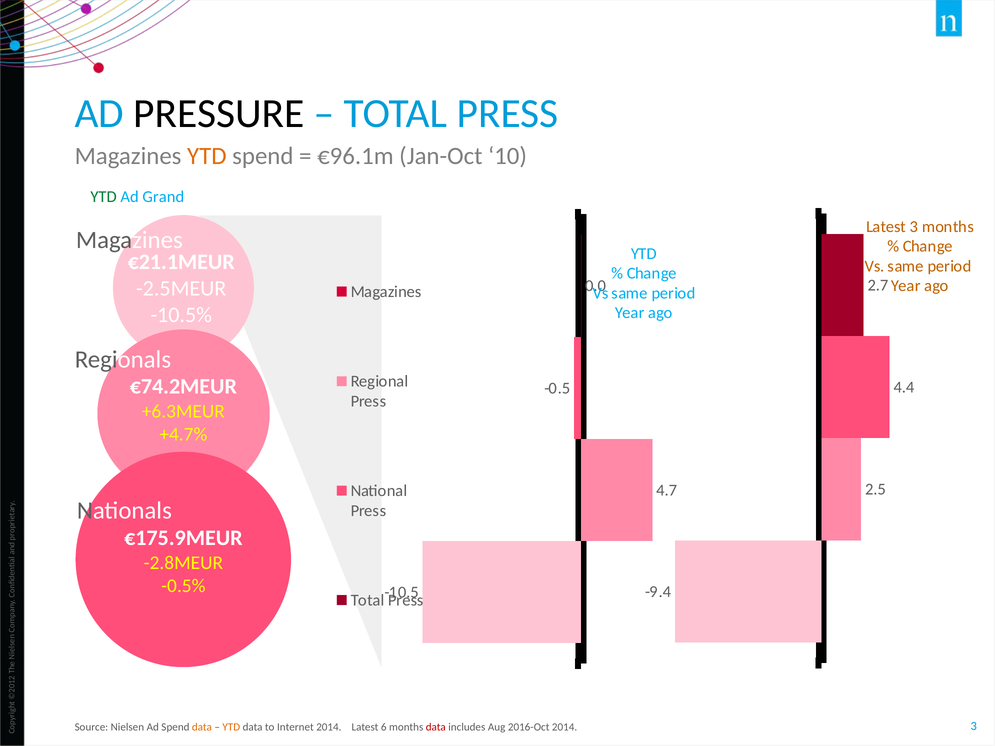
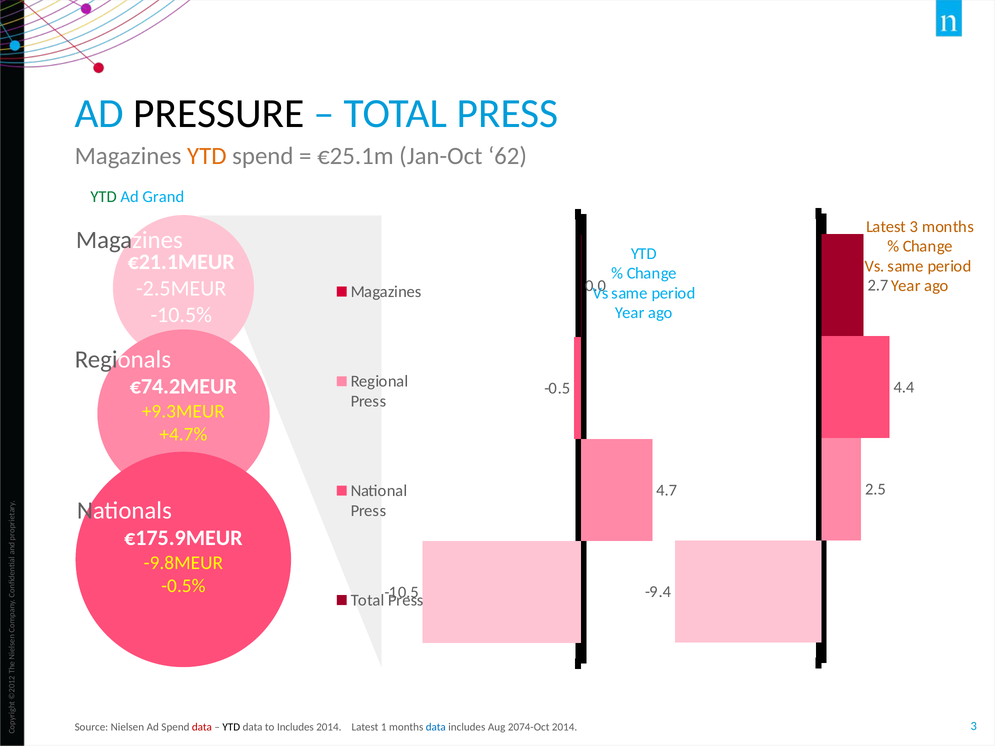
€96.1m: €96.1m -> €25.1m
10: 10 -> 62
+6.3MEUR: +6.3MEUR -> +9.3MEUR
-2.8MEUR: -2.8MEUR -> -9.8MEUR
data at (202, 727) colour: orange -> red
YTD at (231, 727) colour: orange -> black
to Internet: Internet -> Includes
Latest 6: 6 -> 1
data at (436, 727) colour: red -> blue
2016-Oct: 2016-Oct -> 2074-Oct
